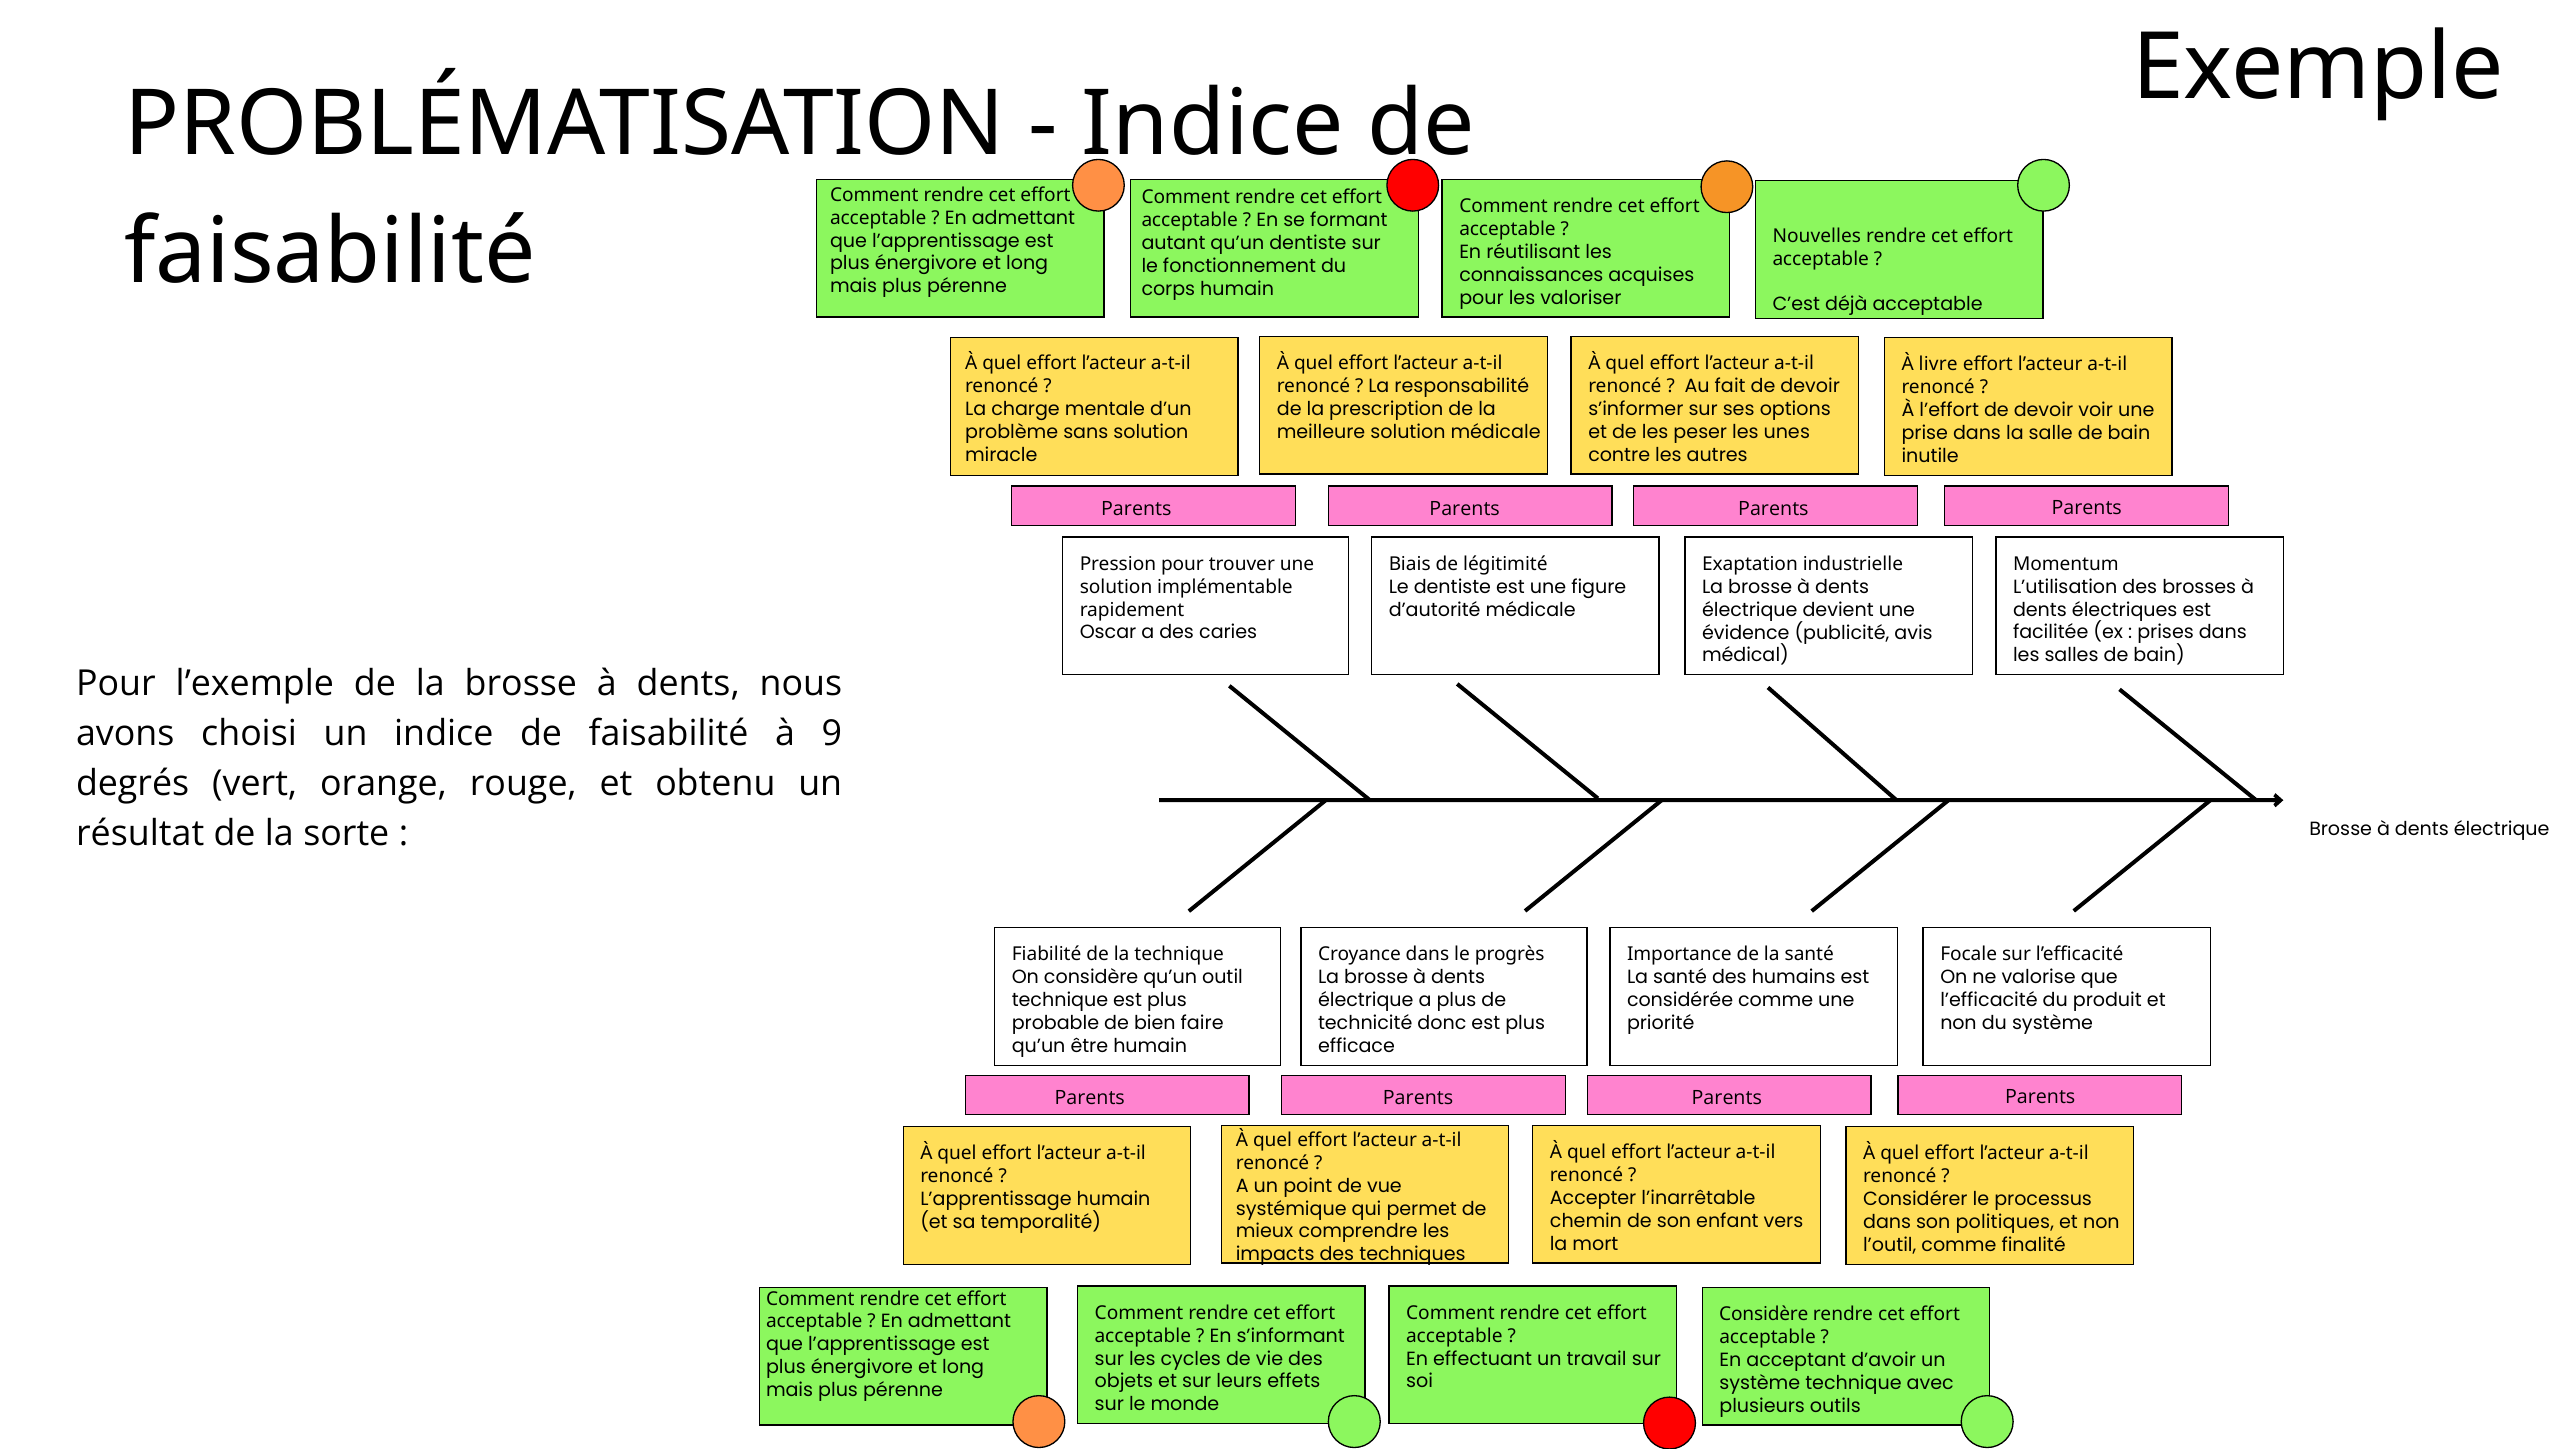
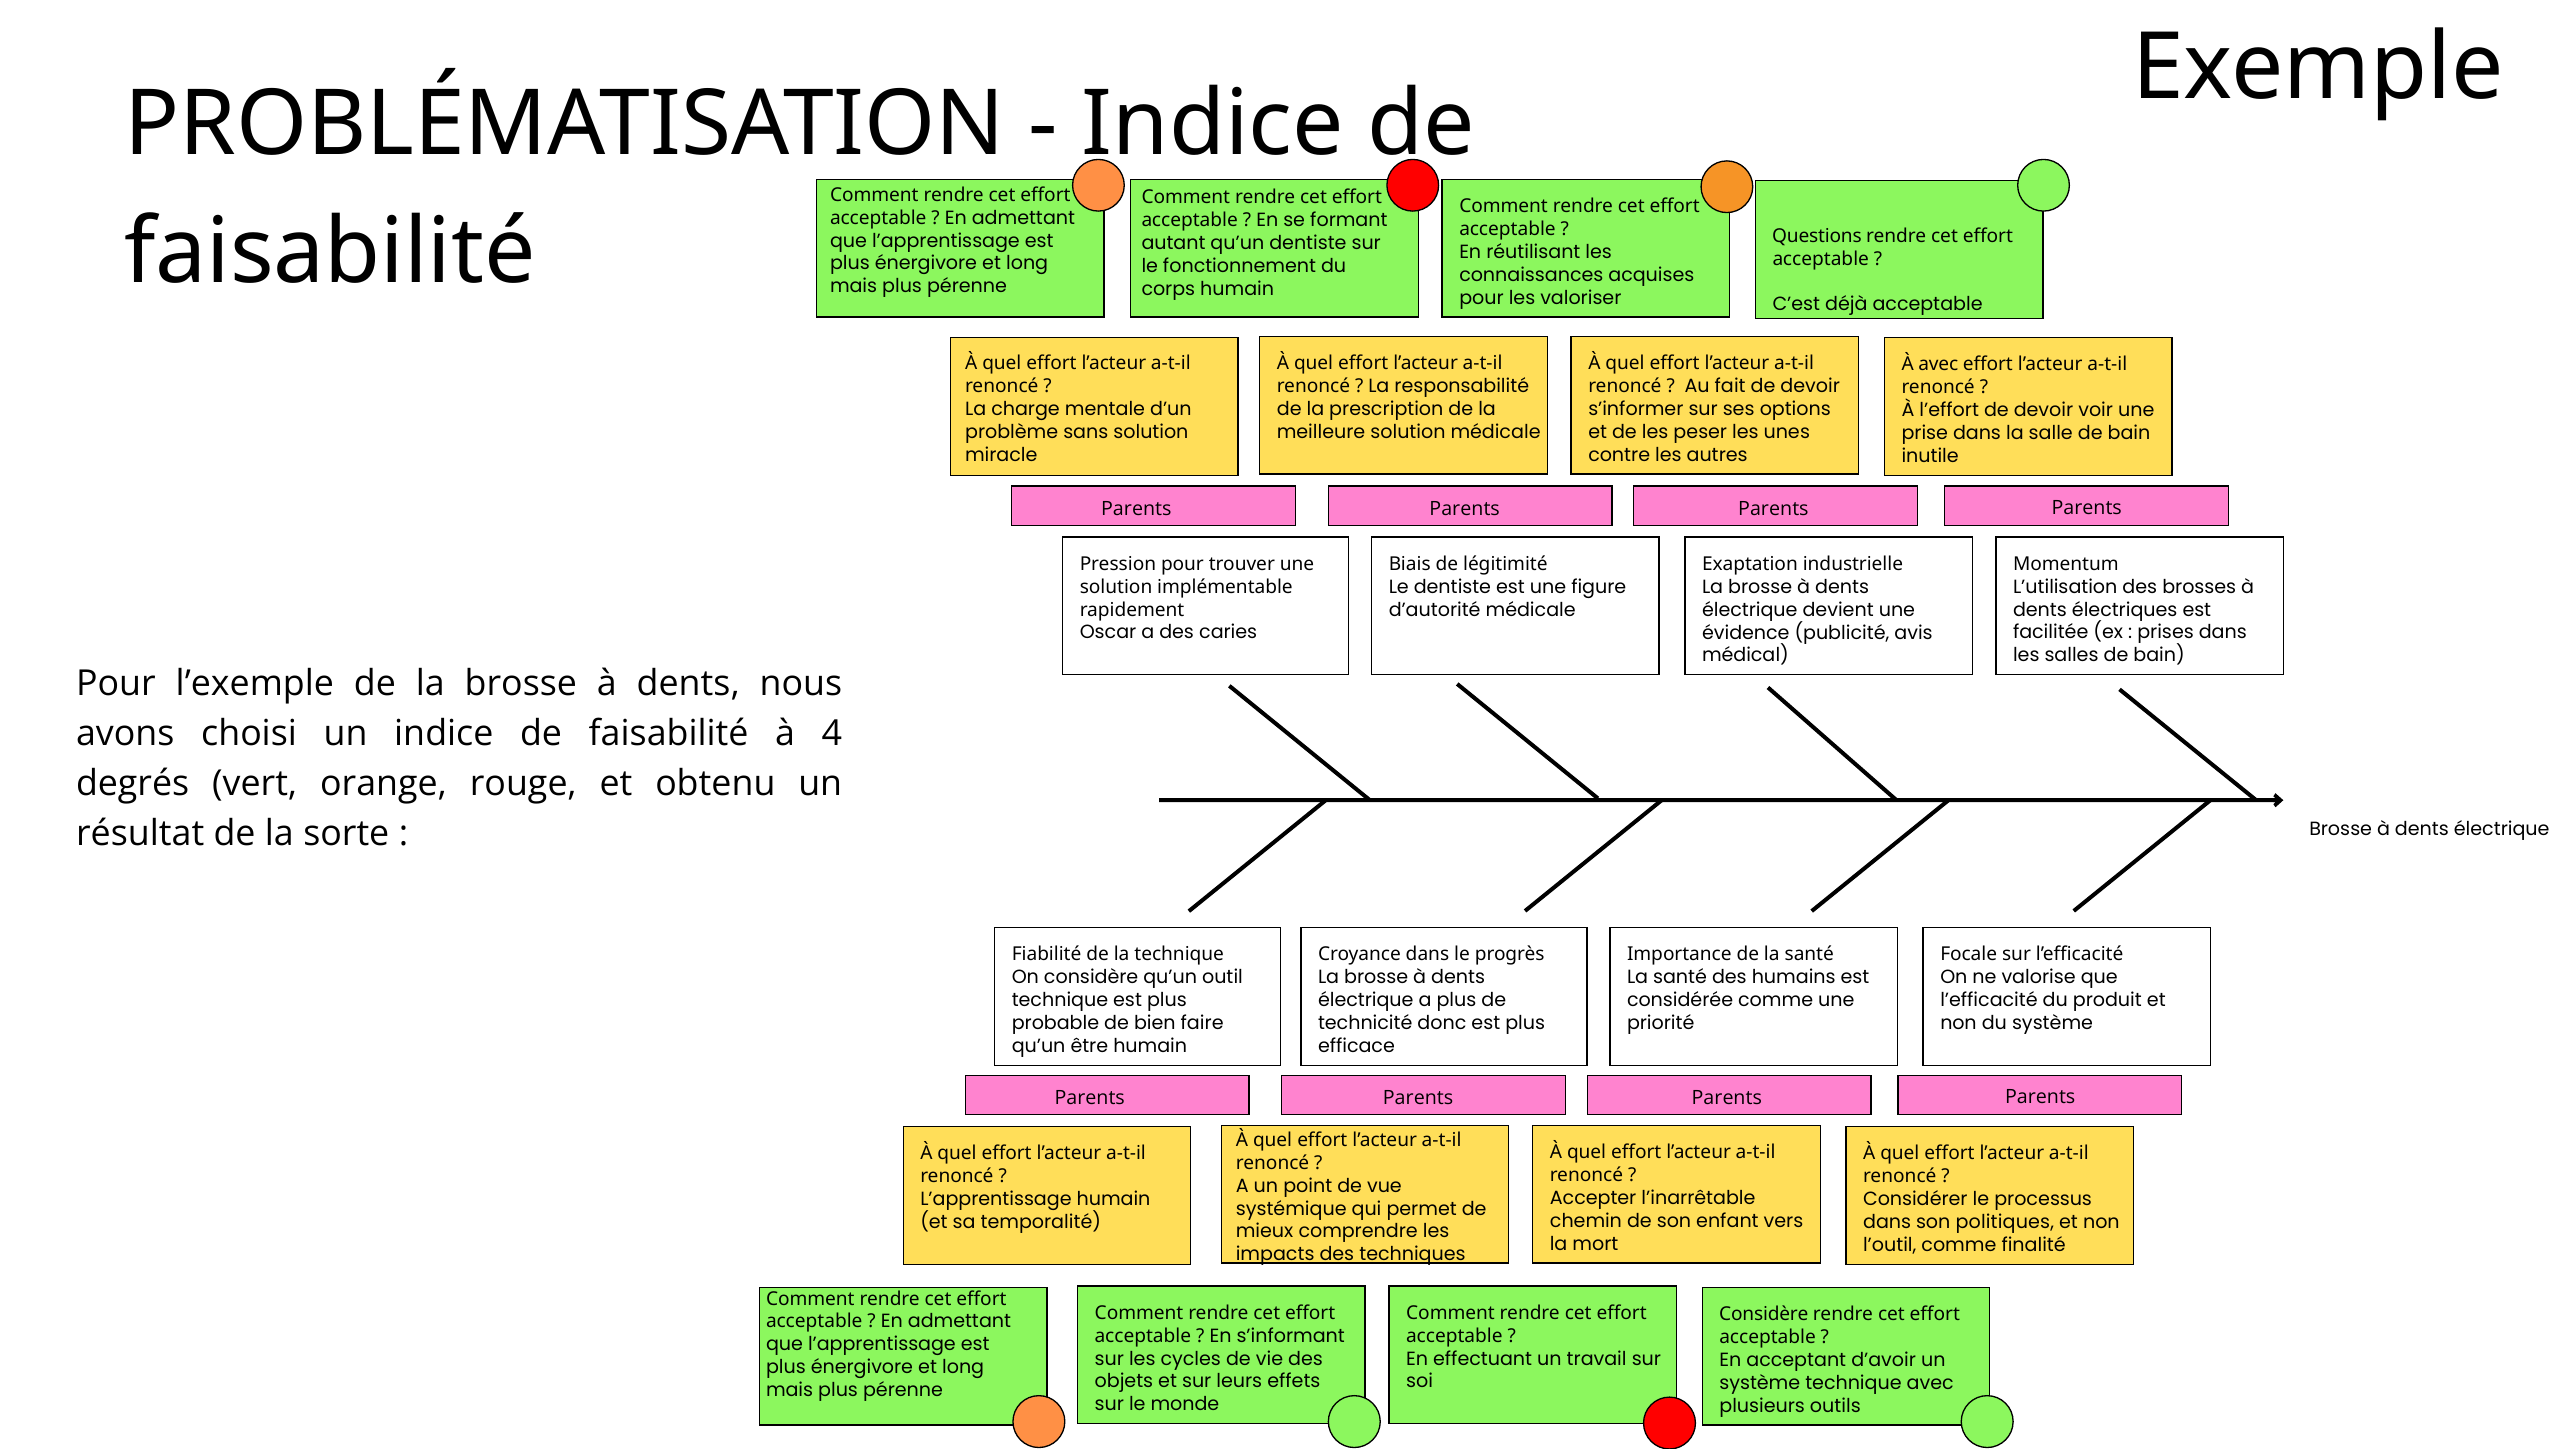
Nouvelles: Nouvelles -> Questions
À livre: livre -> avec
9: 9 -> 4
